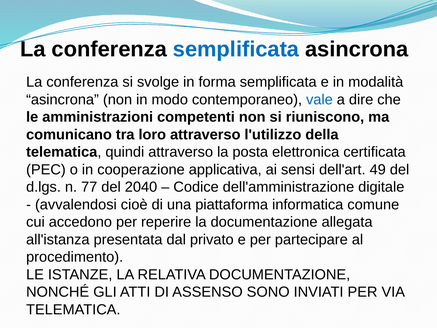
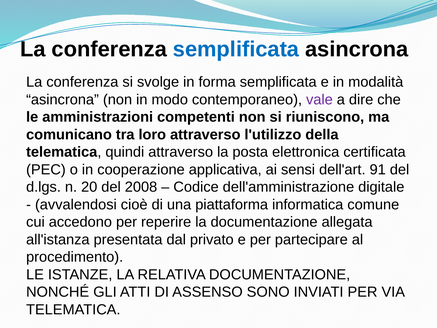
vale colour: blue -> purple
49: 49 -> 91
77: 77 -> 20
2040: 2040 -> 2008
